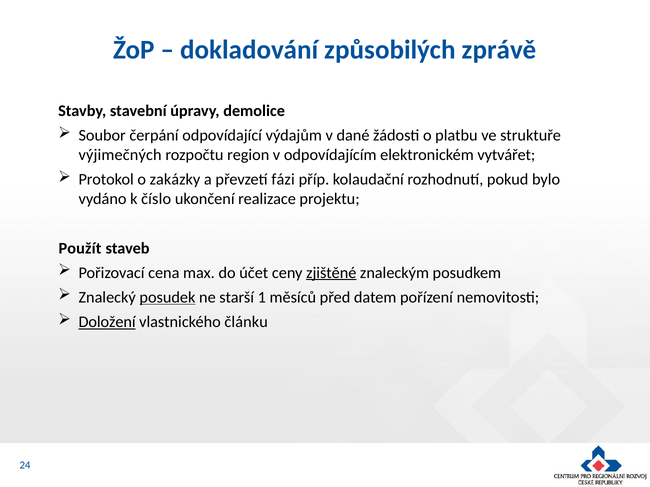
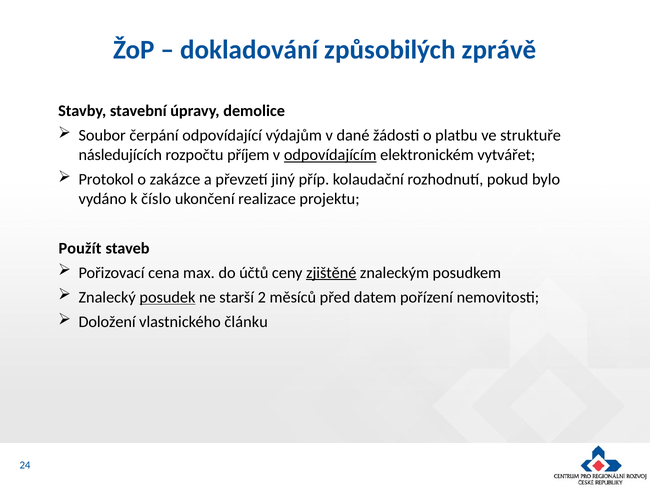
výjimečných: výjimečných -> následujících
region: region -> příjem
odpovídajícím underline: none -> present
zakázky: zakázky -> zakázce
fázi: fázi -> jiný
účet: účet -> účtů
1: 1 -> 2
Doložení underline: present -> none
